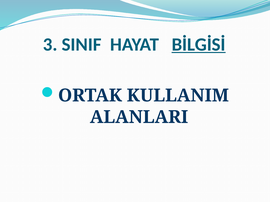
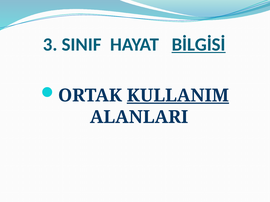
KULLANIM underline: none -> present
